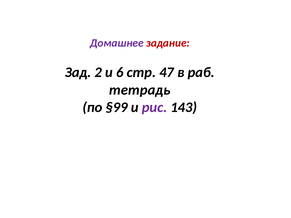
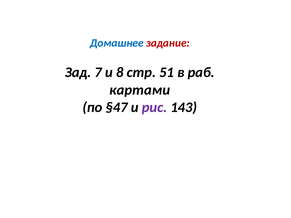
Домашнее colour: purple -> blue
2: 2 -> 7
6: 6 -> 8
47: 47 -> 51
тетрадь: тетрадь -> картами
§99: §99 -> §47
